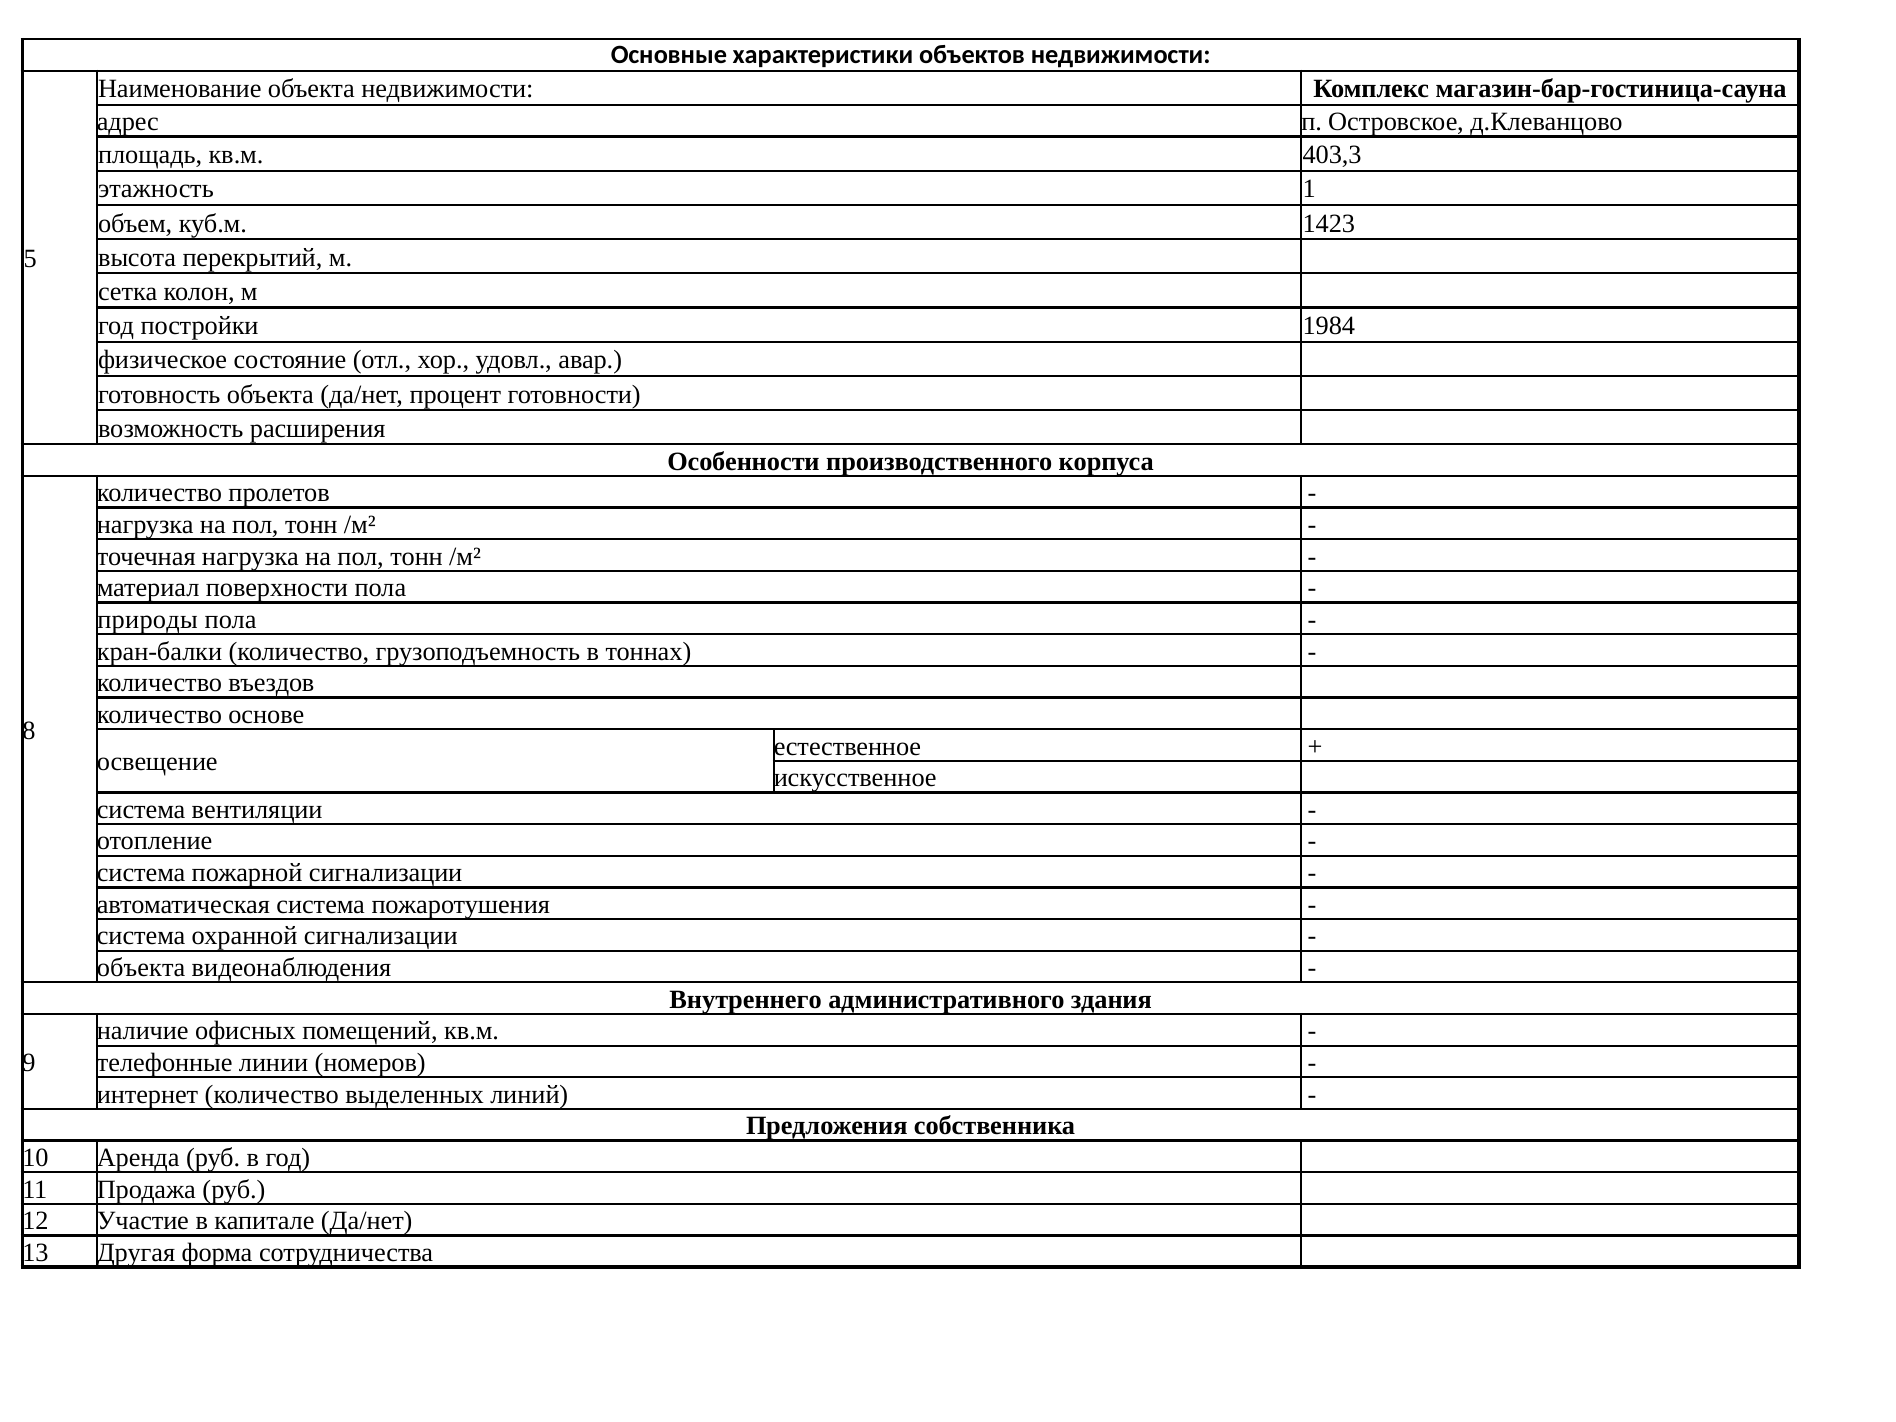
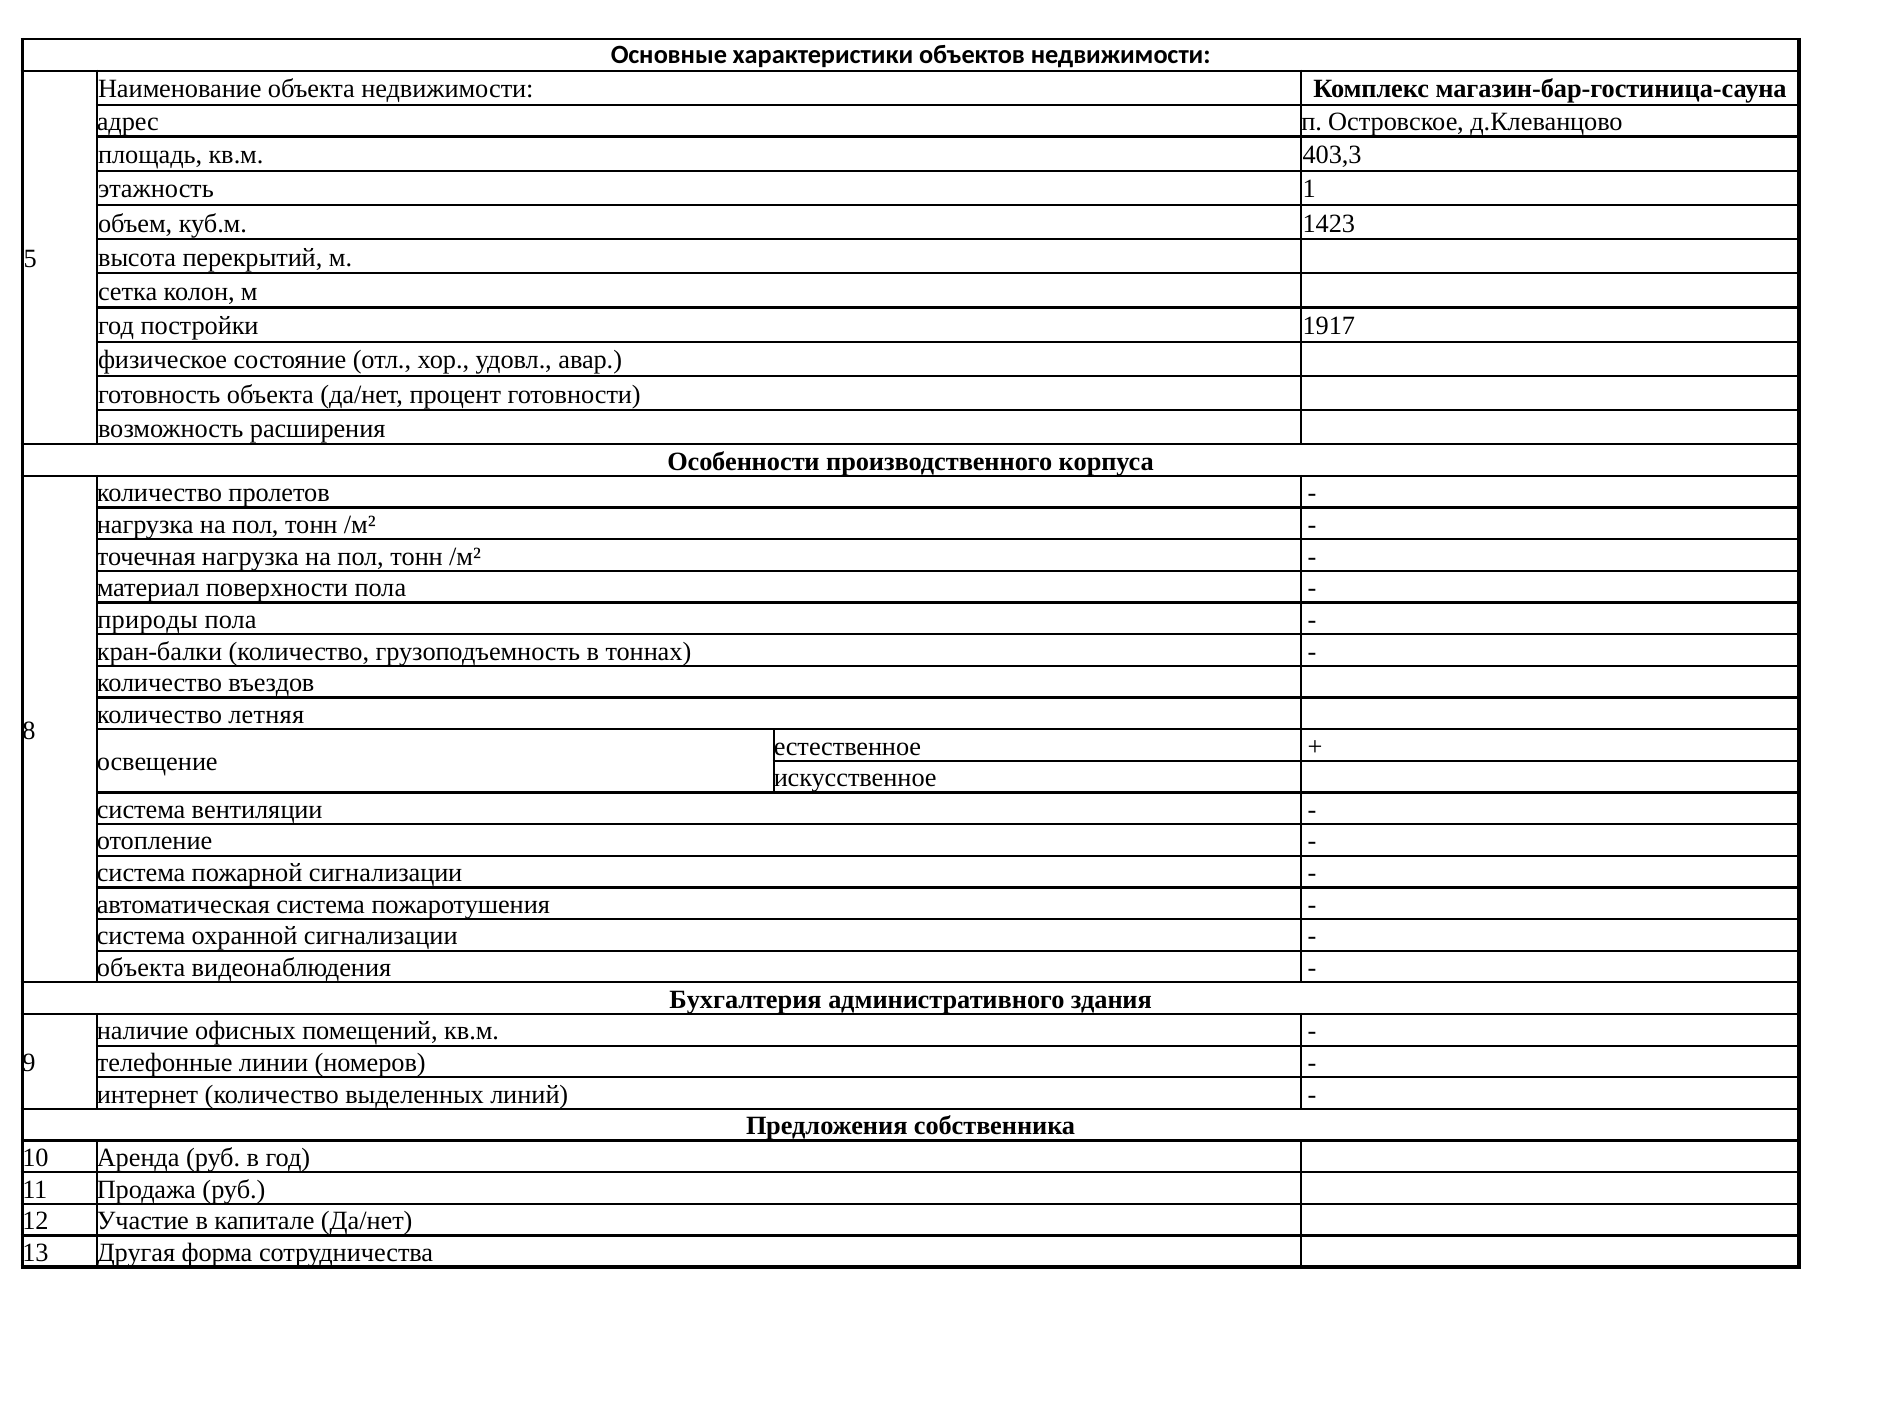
1984: 1984 -> 1917
основе: основе -> летняя
Внутреннего: Внутреннего -> Бухгалтерия
